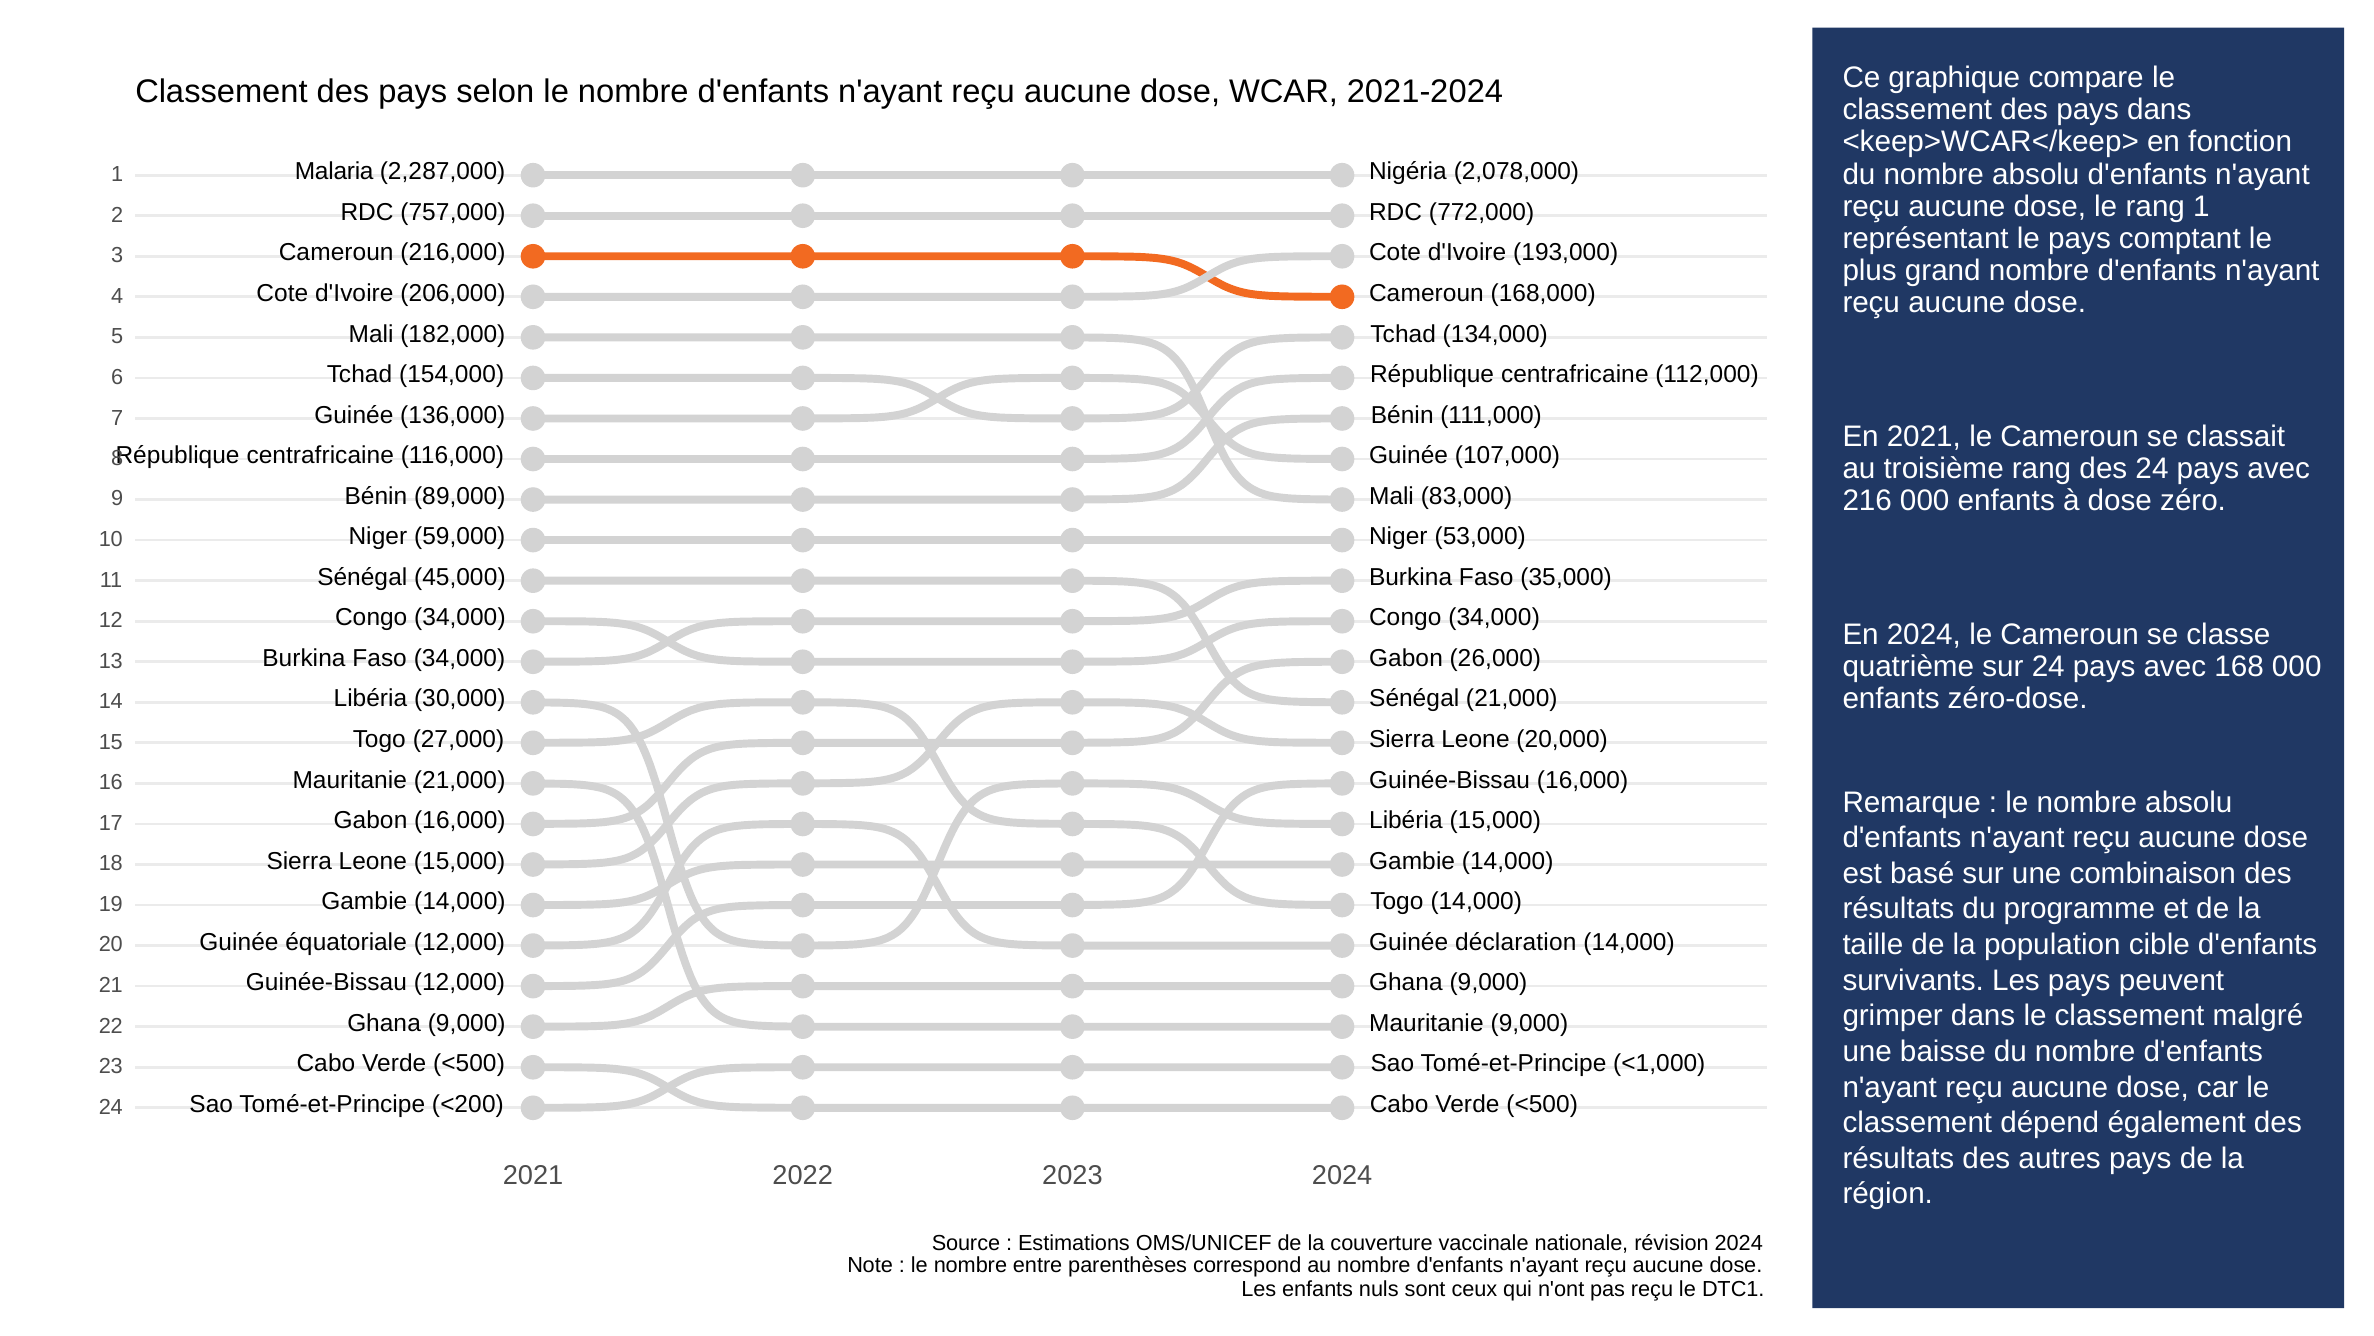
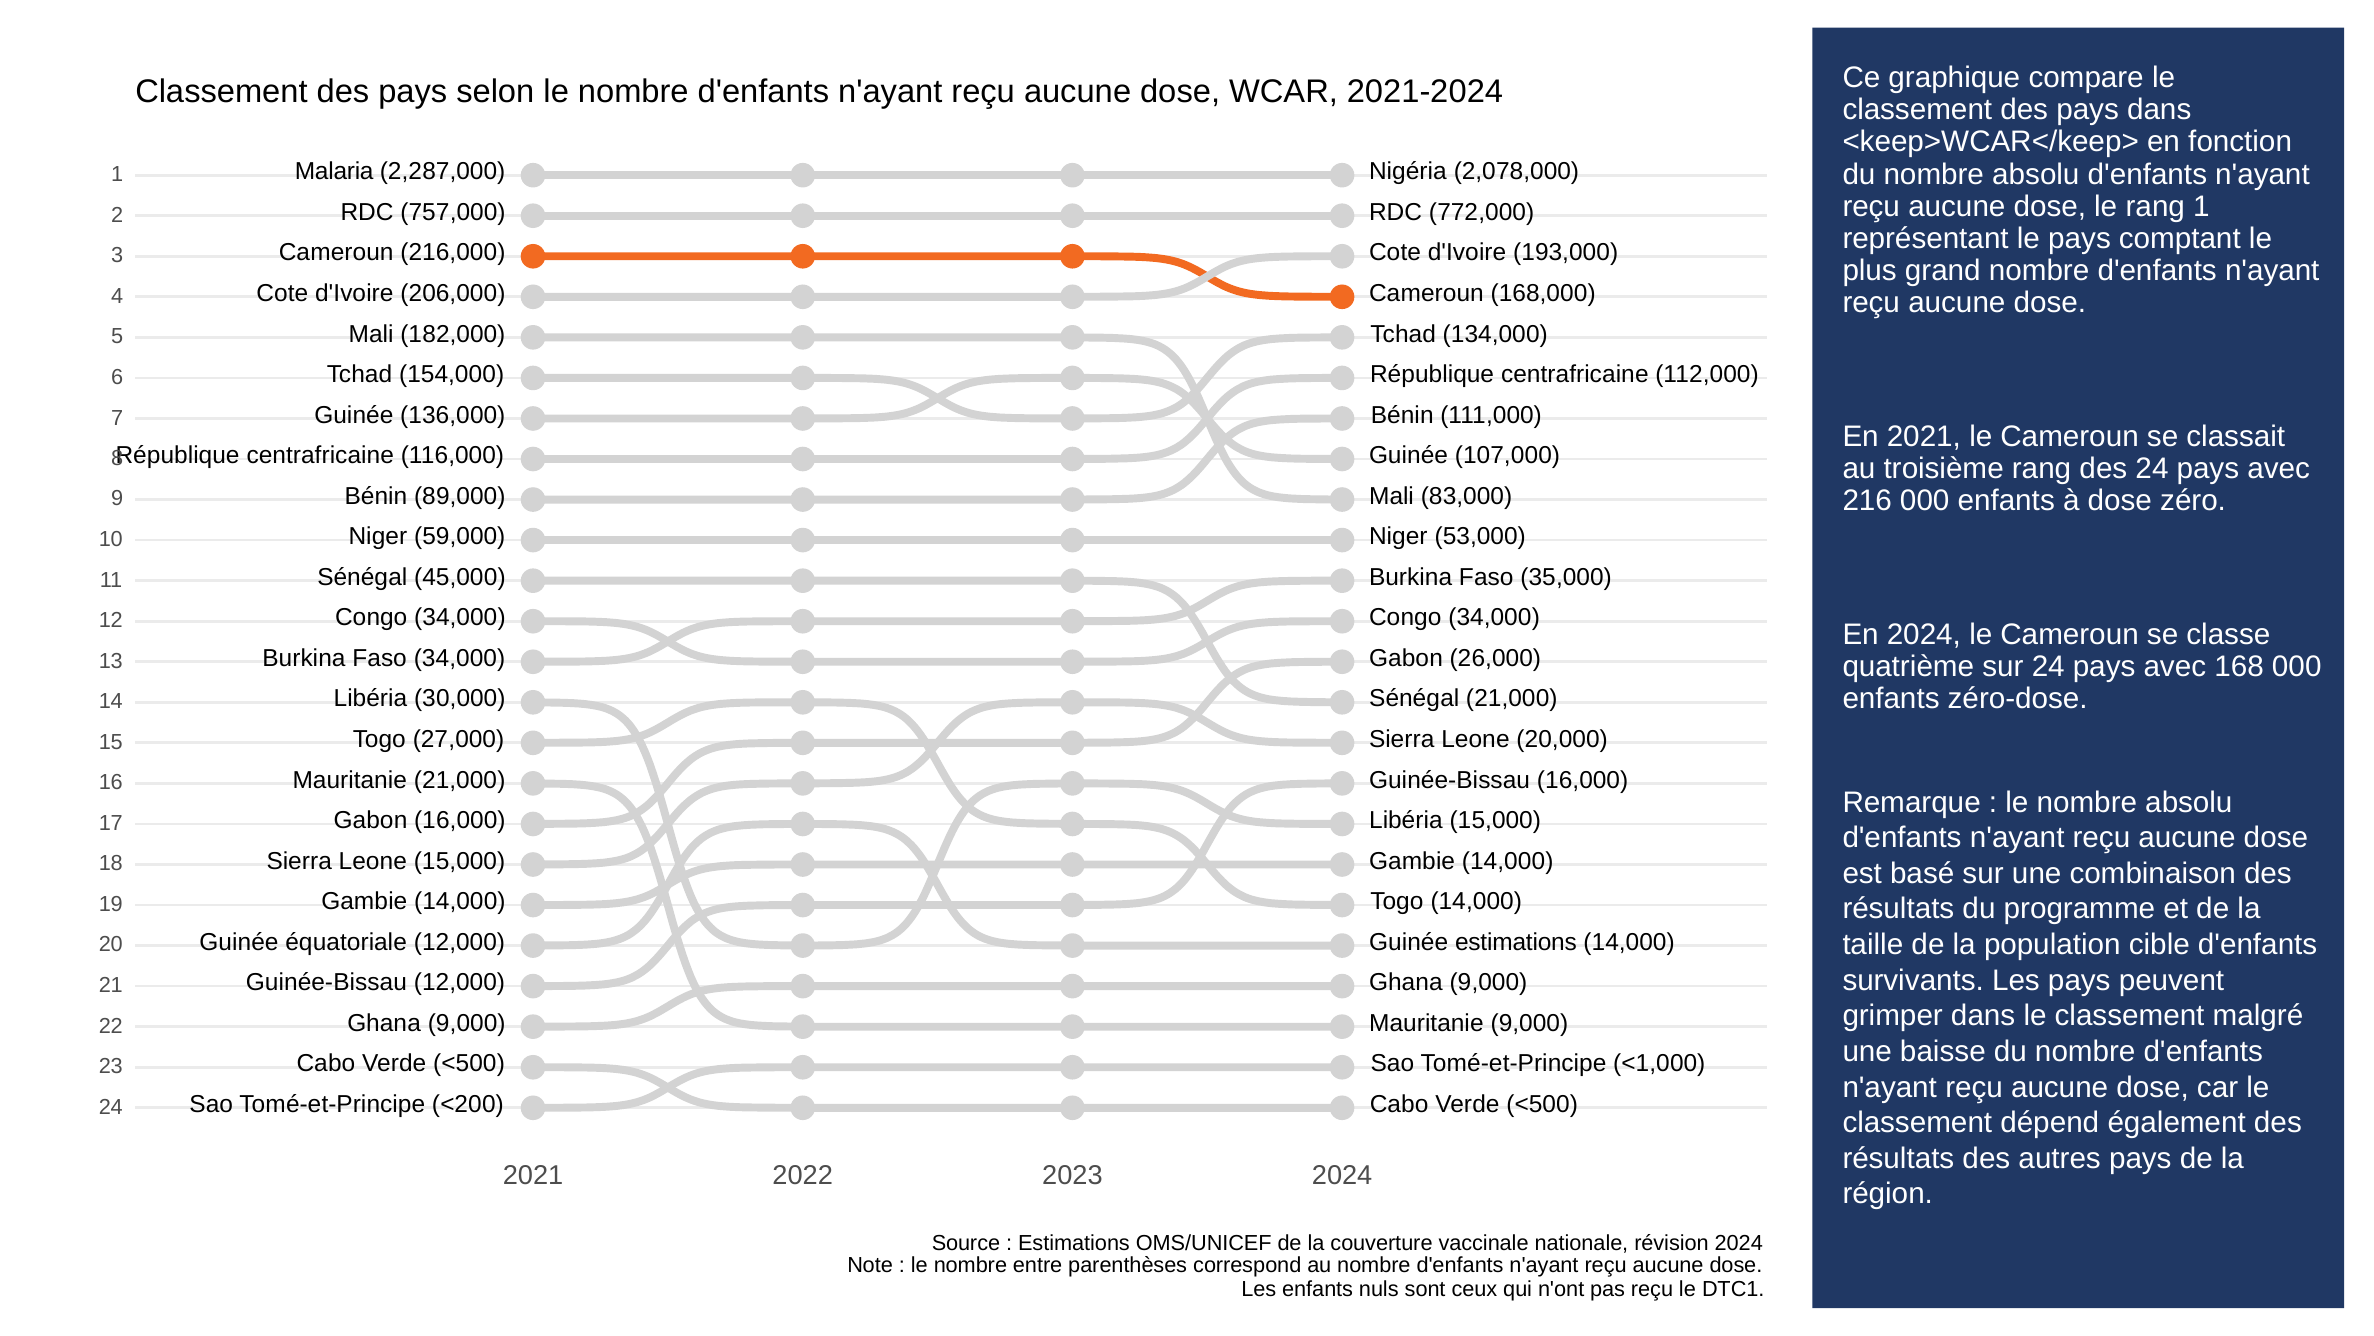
Guinée déclaration: déclaration -> estimations
